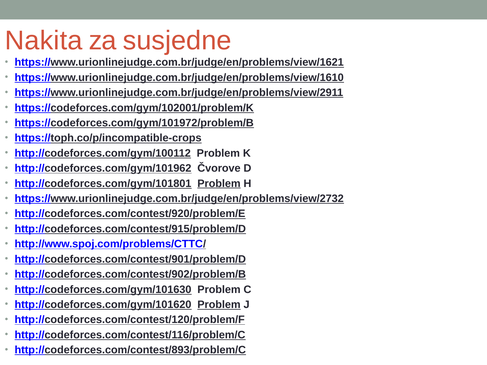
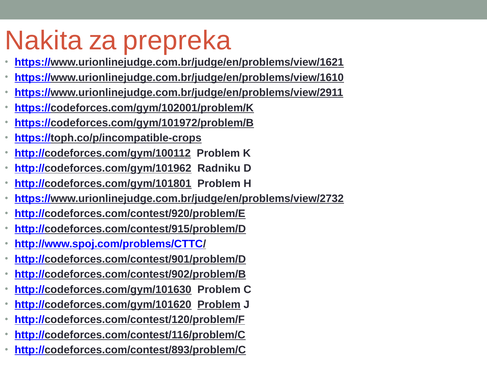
susjedne: susjedne -> prepreka
Čvorove: Čvorove -> Radniku
Problem at (219, 184) underline: present -> none
